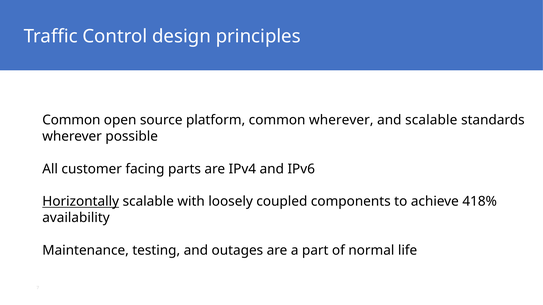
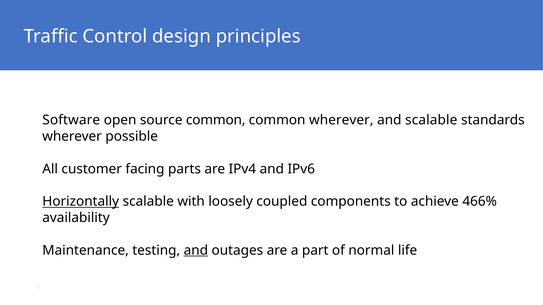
Common at (71, 120): Common -> Software
source platform: platform -> common
418%: 418% -> 466%
and at (196, 251) underline: none -> present
